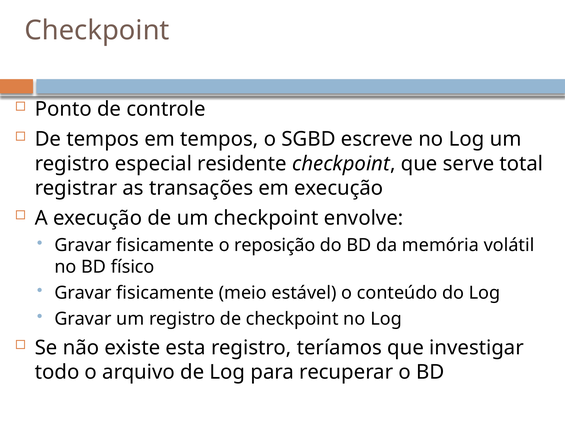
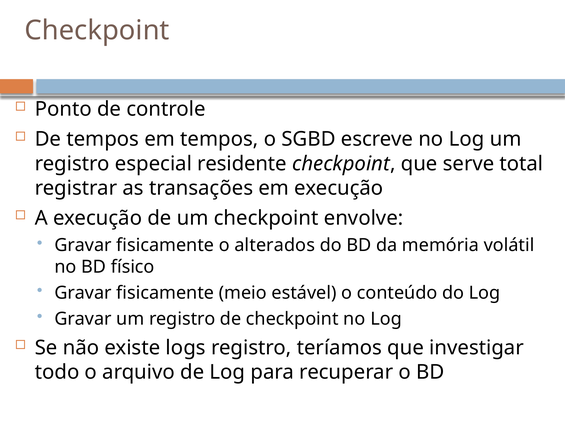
reposição: reposição -> alterados
esta: esta -> logs
